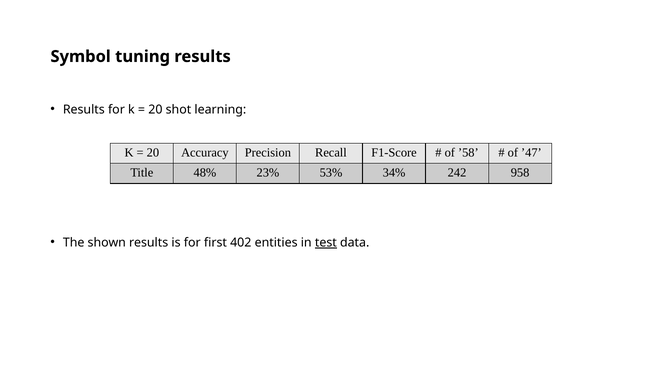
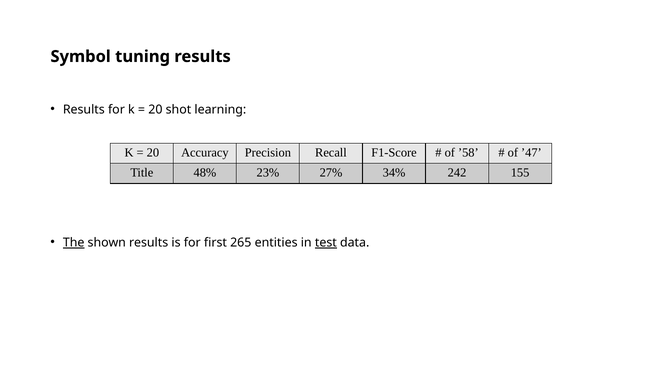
53%: 53% -> 27%
958: 958 -> 155
The underline: none -> present
402: 402 -> 265
